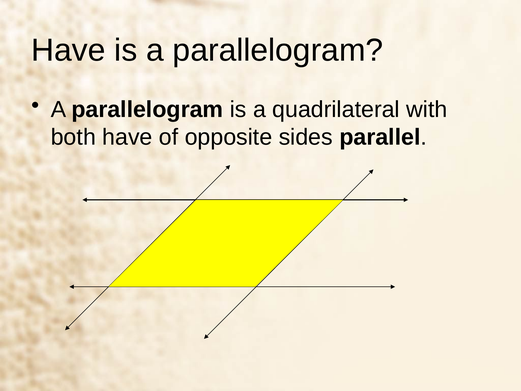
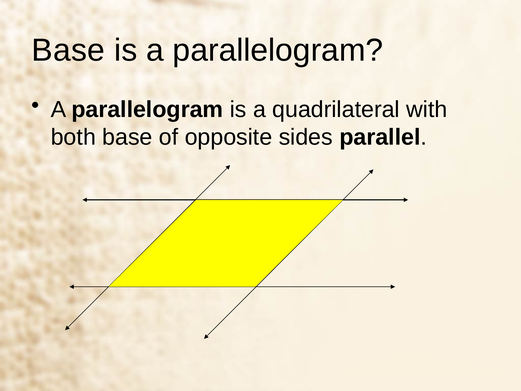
Have at (68, 50): Have -> Base
both have: have -> base
